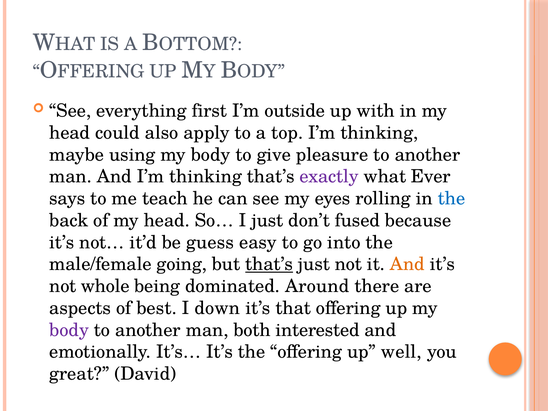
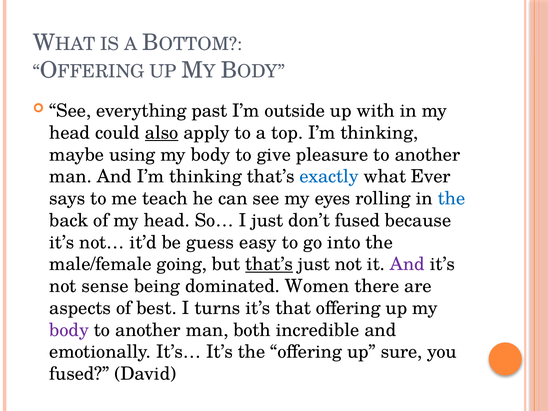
first: first -> past
also underline: none -> present
exactly colour: purple -> blue
And at (407, 264) colour: orange -> purple
whole: whole -> sense
Around: Around -> Women
down: down -> turns
interested: interested -> incredible
well: well -> sure
great at (79, 374): great -> fused
